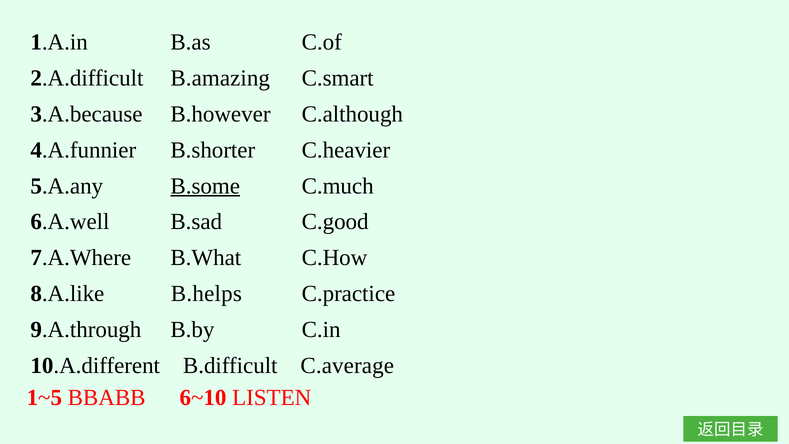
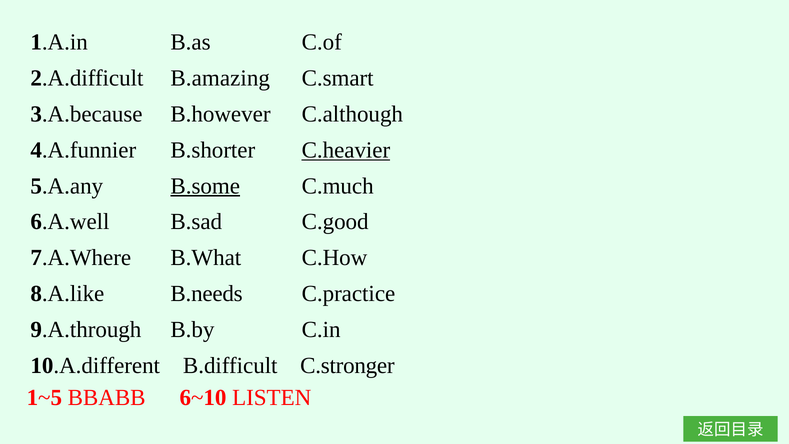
C.heavier underline: none -> present
B.helps: B.helps -> B.needs
C.average: C.average -> C.stronger
